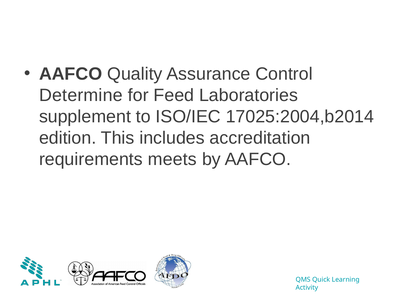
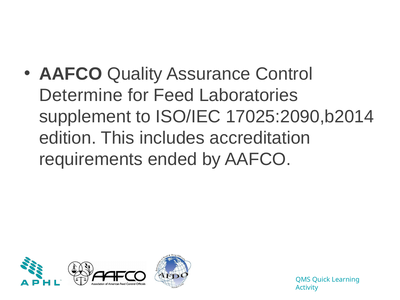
17025:2004,b2014: 17025:2004,b2014 -> 17025:2090,b2014
meets: meets -> ended
